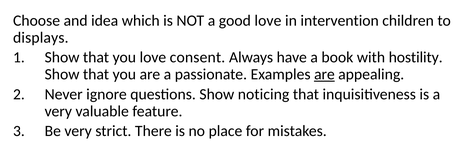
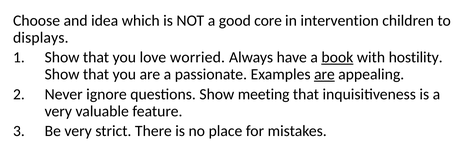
good love: love -> core
consent: consent -> worried
book underline: none -> present
noticing: noticing -> meeting
